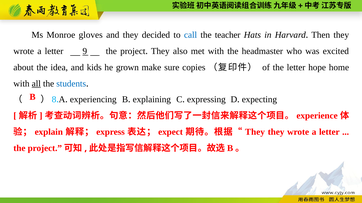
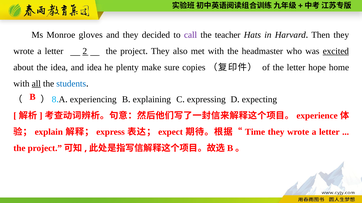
call colour: blue -> purple
9: 9 -> 2
excited underline: none -> present
and kids: kids -> idea
grown: grown -> plenty
They at (255, 132): They -> Time
